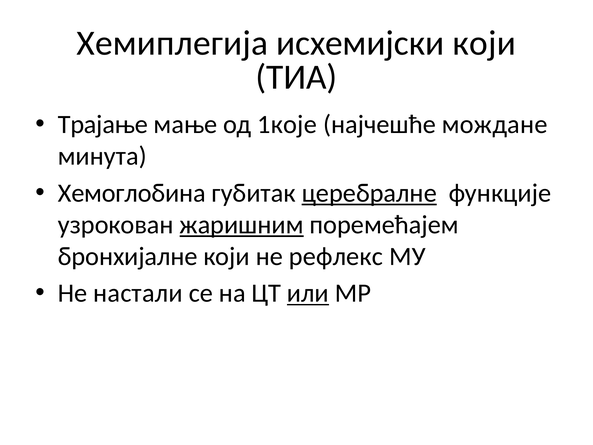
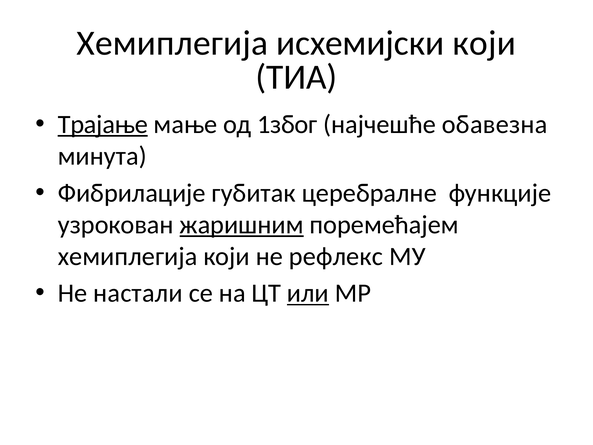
Трајање underline: none -> present
1које: 1које -> 1због
мождане: мождане -> обавезна
Хемоглобина: Хемоглобина -> Фибрилације
церебралне underline: present -> none
бронхијалне at (128, 256): бронхијалне -> хемиплегија
